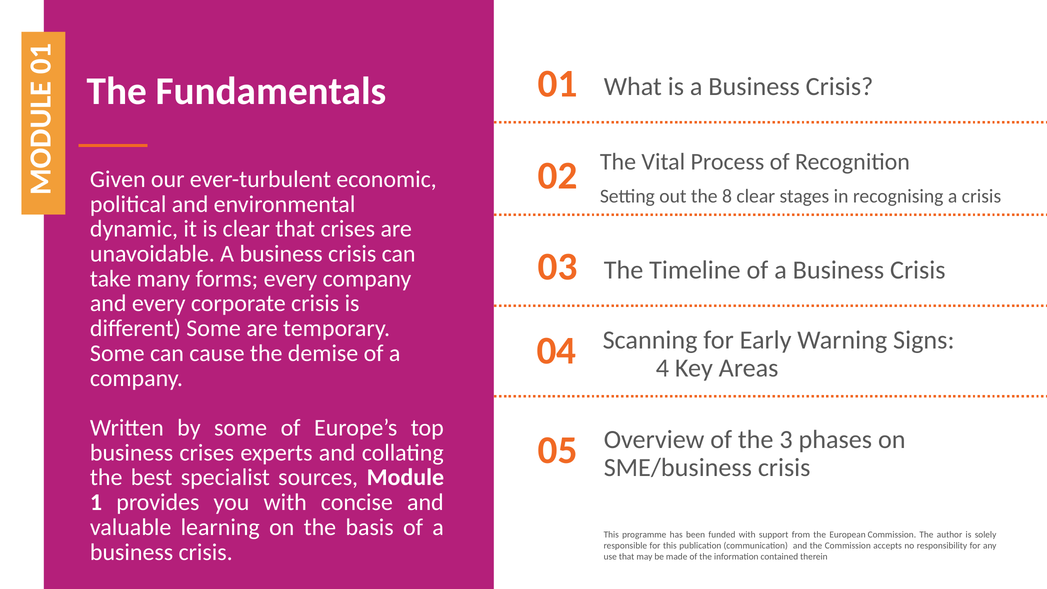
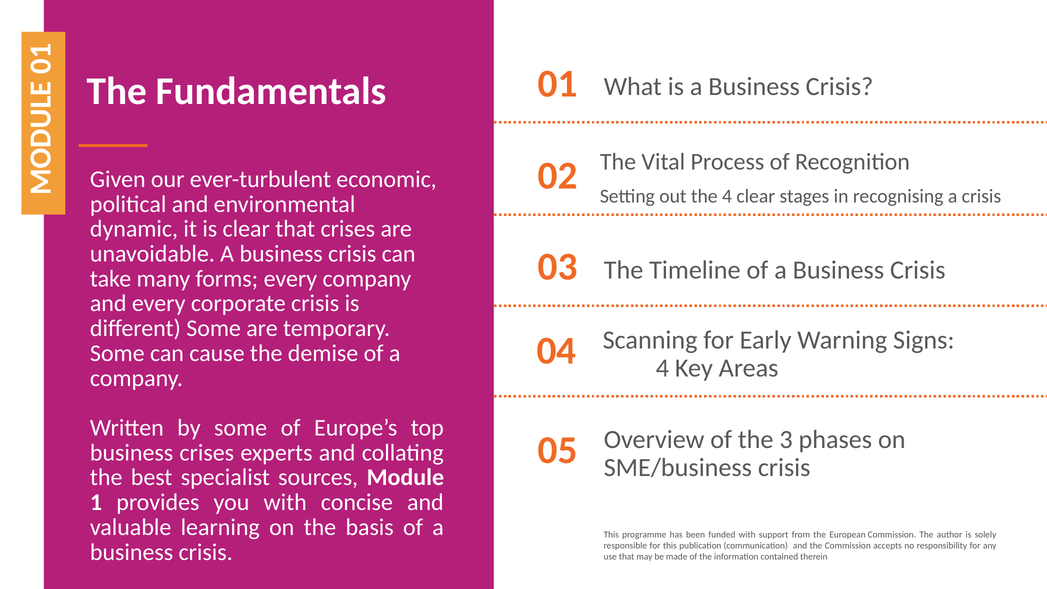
the 8: 8 -> 4
